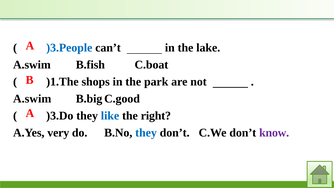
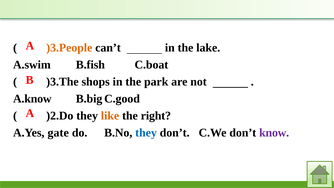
)3.People colour: blue -> orange
)1.The: )1.The -> )3.The
A.swim at (32, 99): A.swim -> A.know
)3.Do: )3.Do -> )2.Do
like colour: blue -> orange
very: very -> gate
